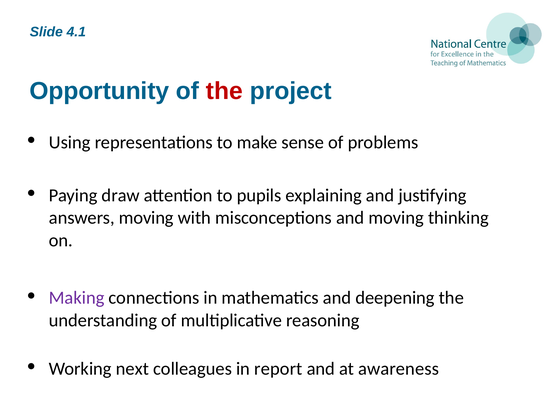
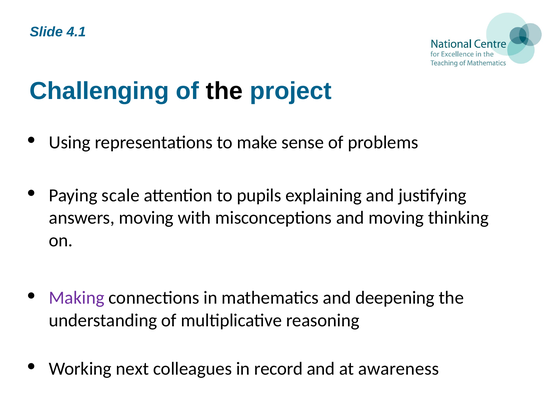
Opportunity: Opportunity -> Challenging
the at (224, 91) colour: red -> black
draw: draw -> scale
report: report -> record
